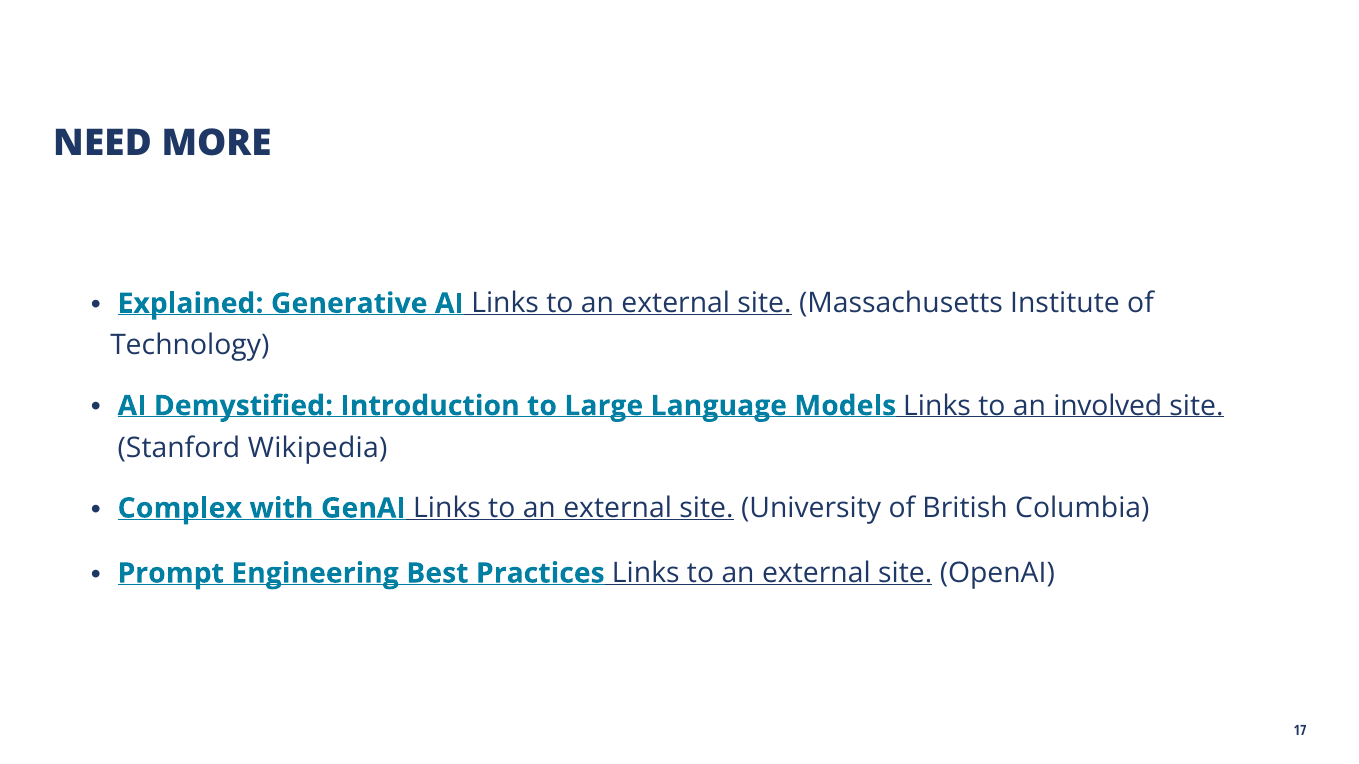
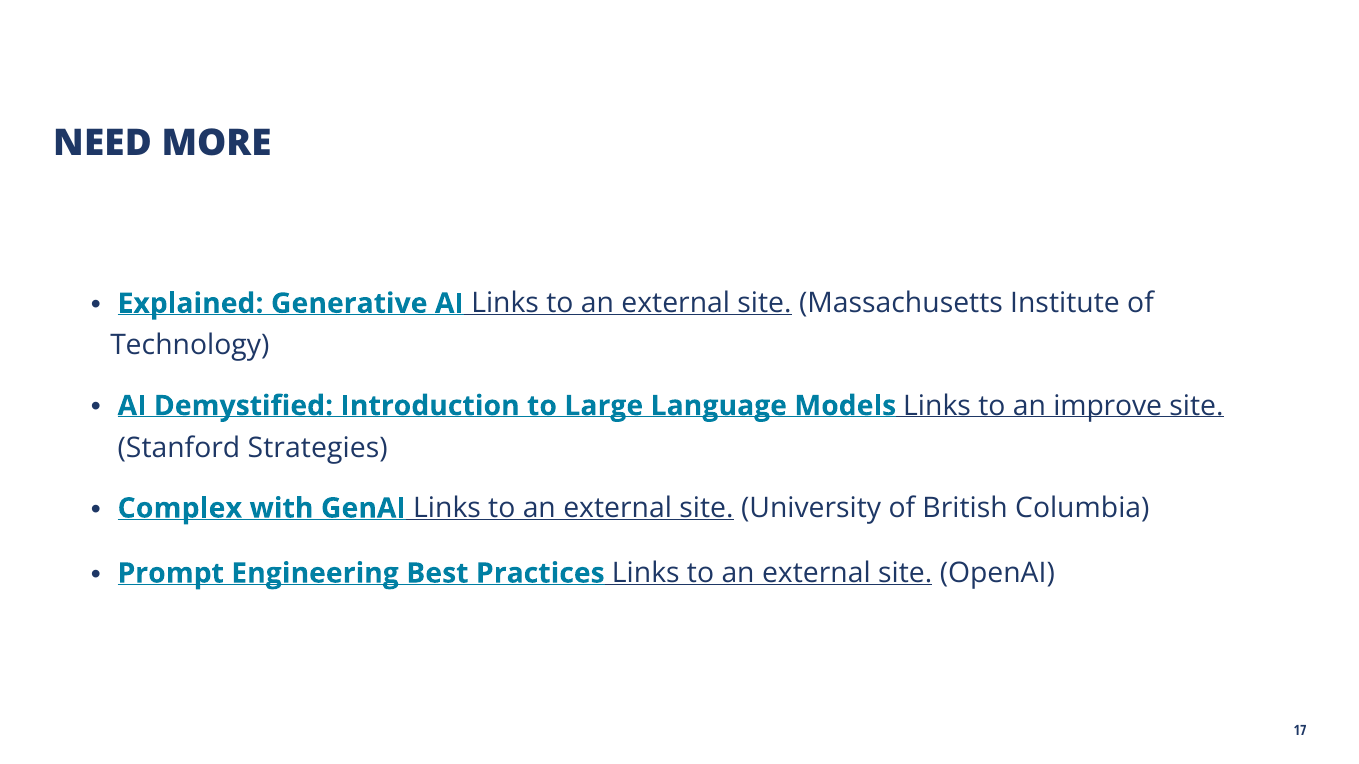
involved: involved -> improve
Wikipedia: Wikipedia -> Strategies
